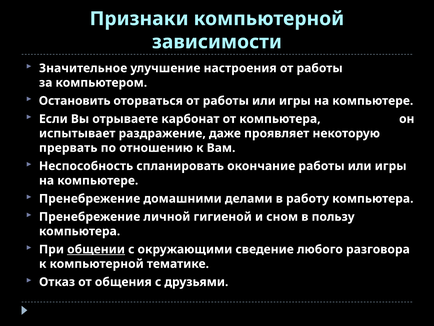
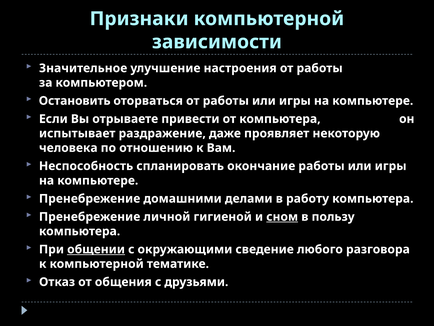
карбонат: карбонат -> привести
прервать: прервать -> человека
сном underline: none -> present
